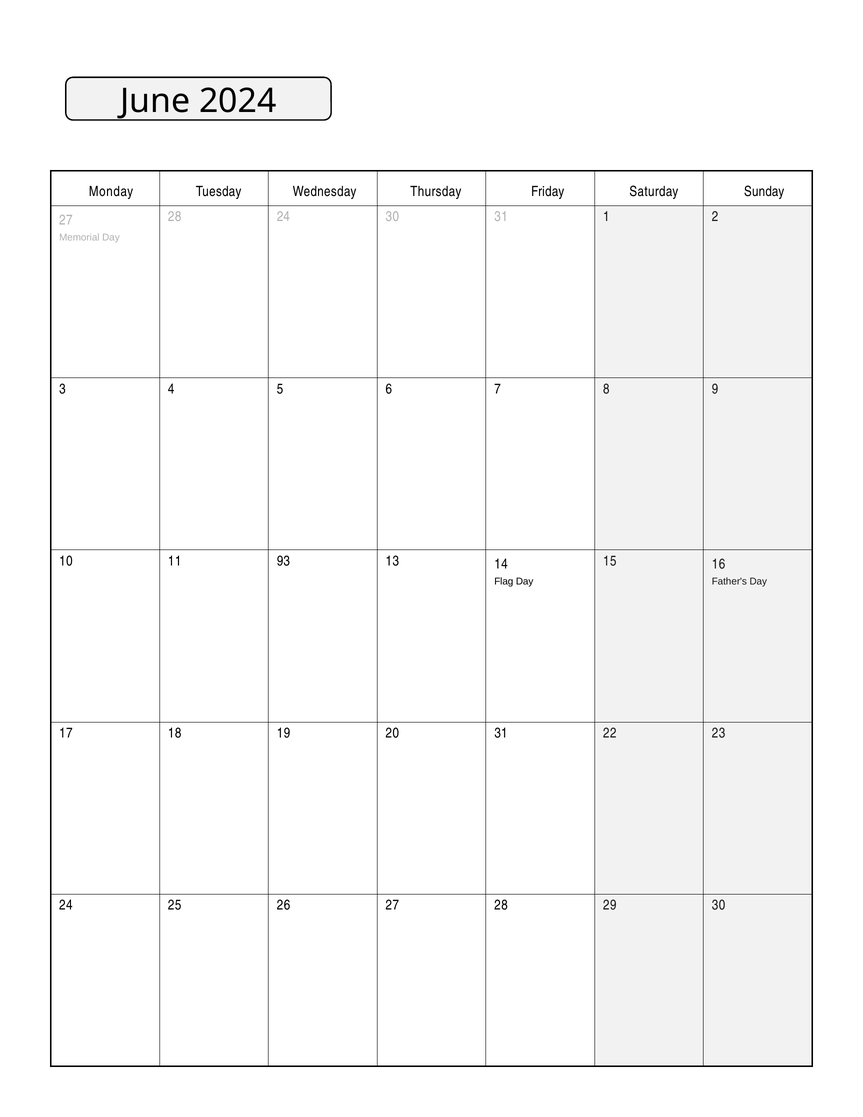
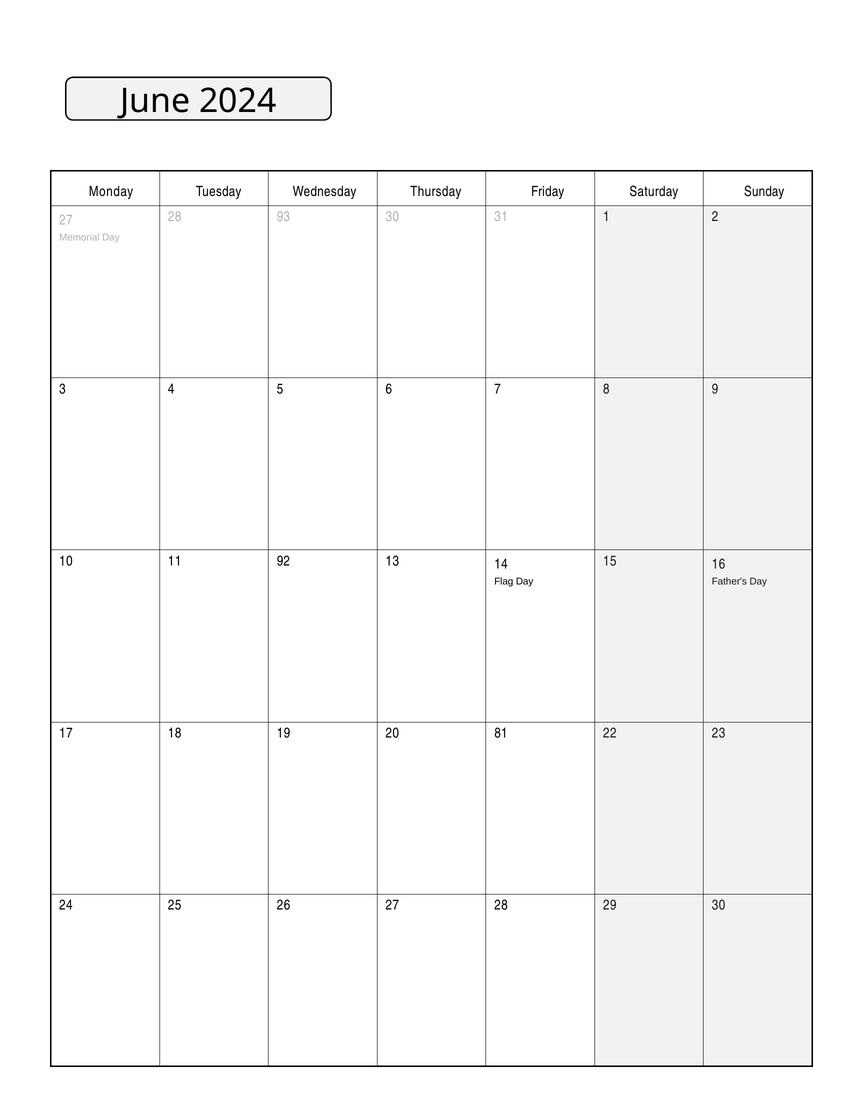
28 24: 24 -> 93
93: 93 -> 92
20 31: 31 -> 81
